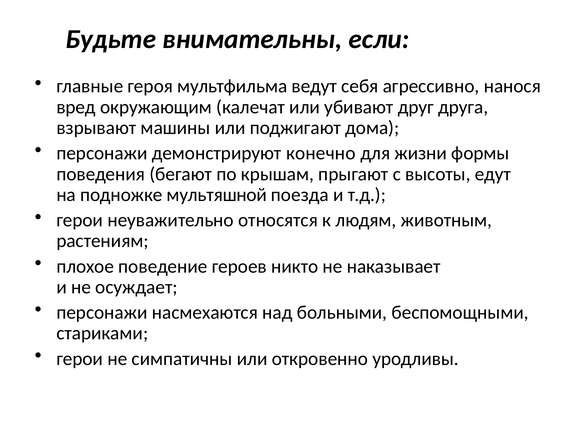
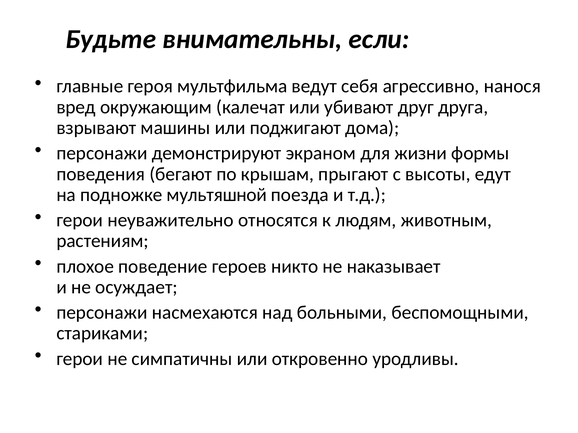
конечно: конечно -> экраном
